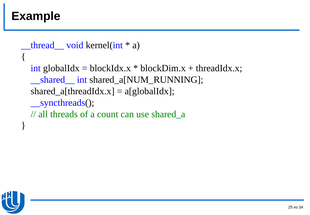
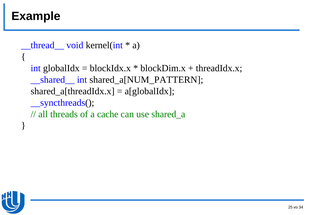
shared_a[NUM_RUNNING: shared_a[NUM_RUNNING -> shared_a[NUM_PATTERN
count: count -> cache
